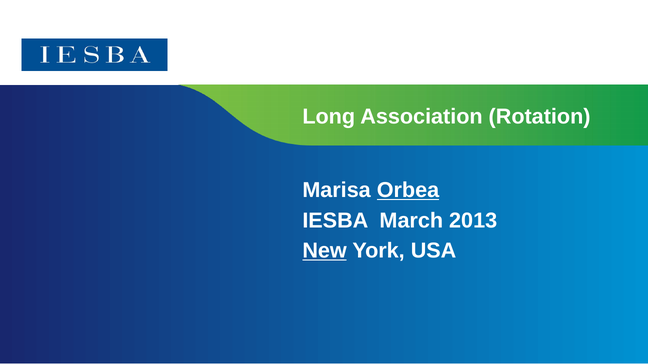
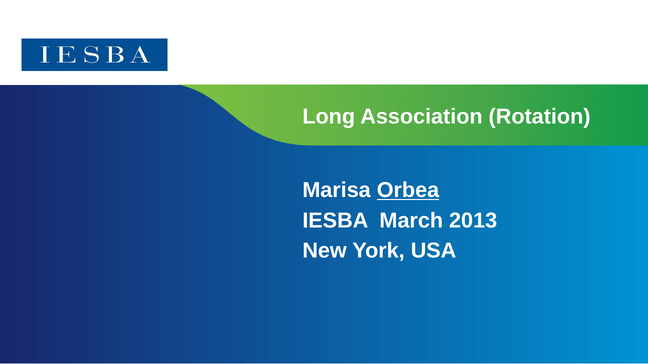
New underline: present -> none
